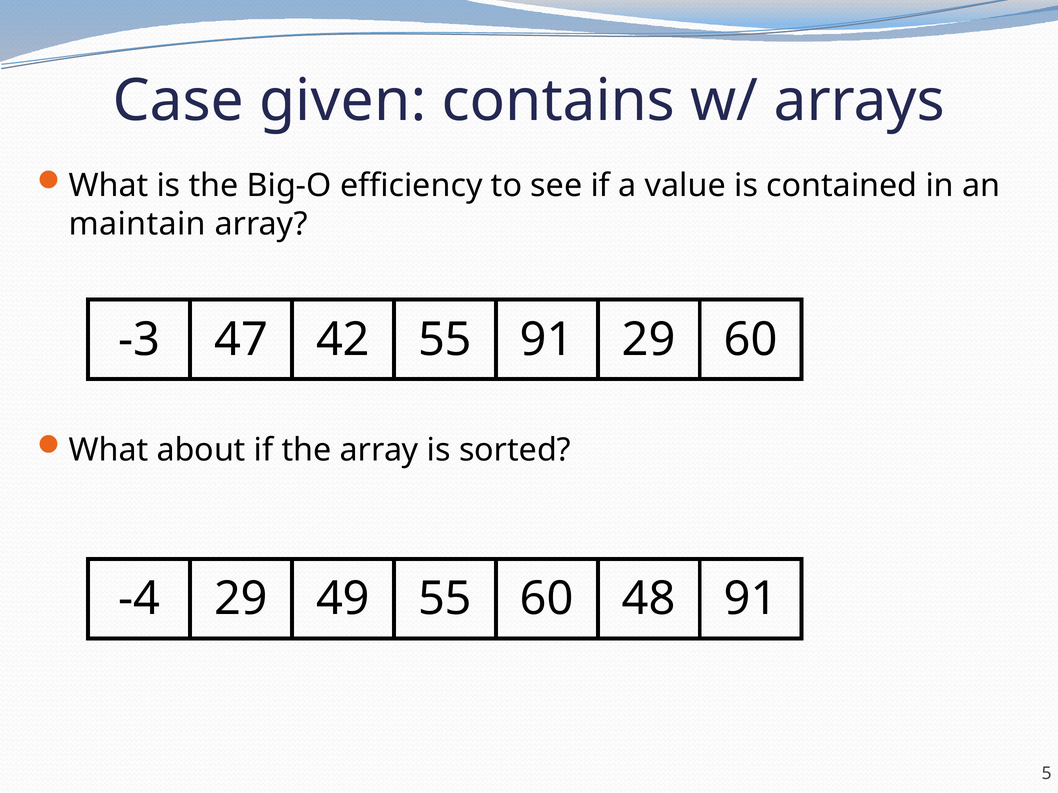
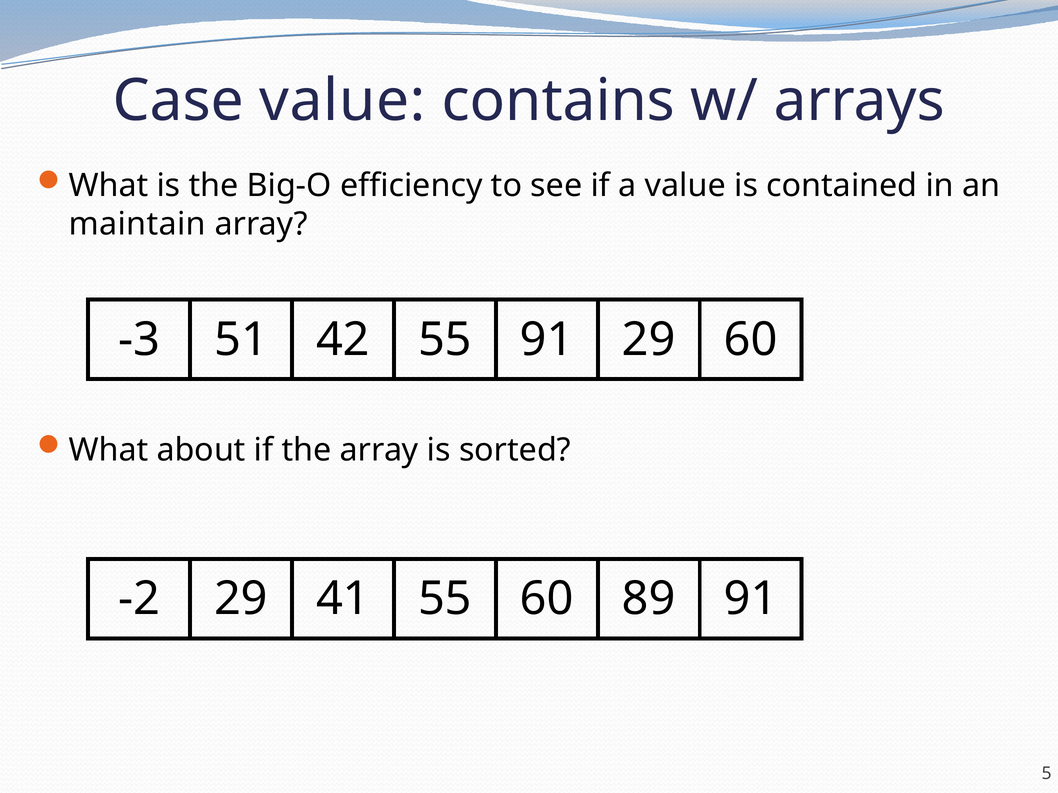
Case given: given -> value
47: 47 -> 51
-4: -4 -> -2
49: 49 -> 41
48: 48 -> 89
